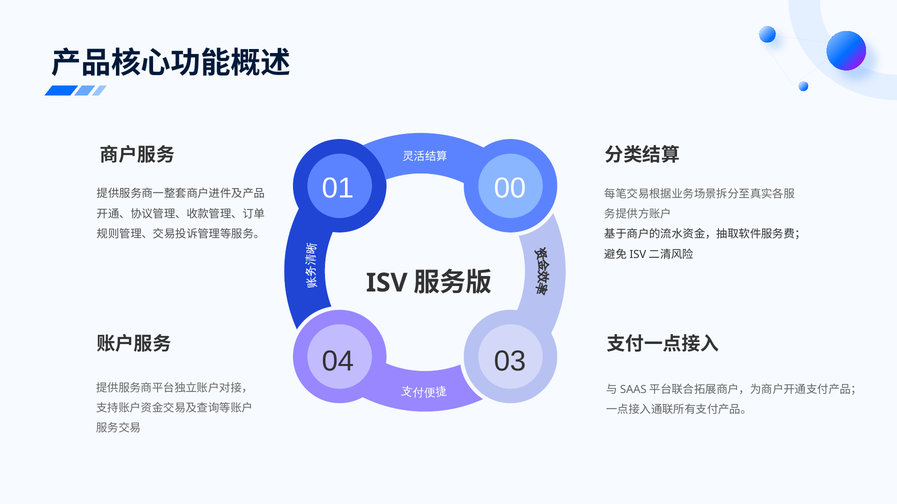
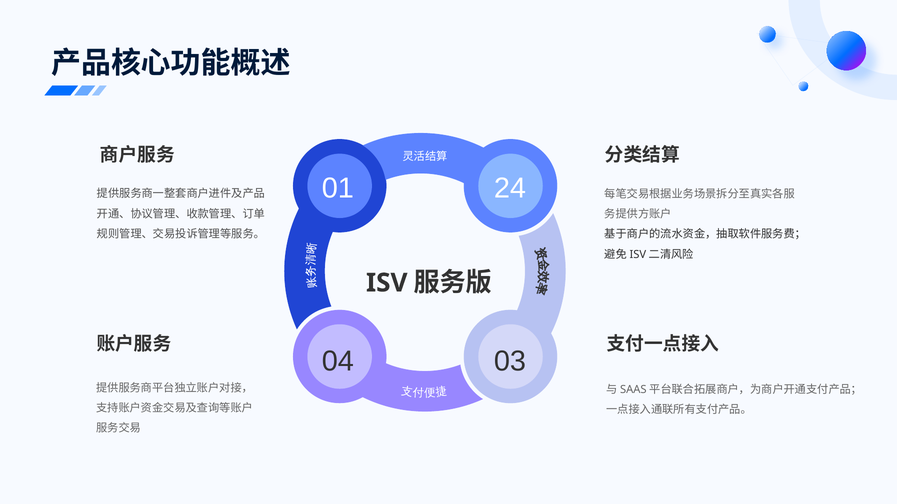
00: 00 -> 24
